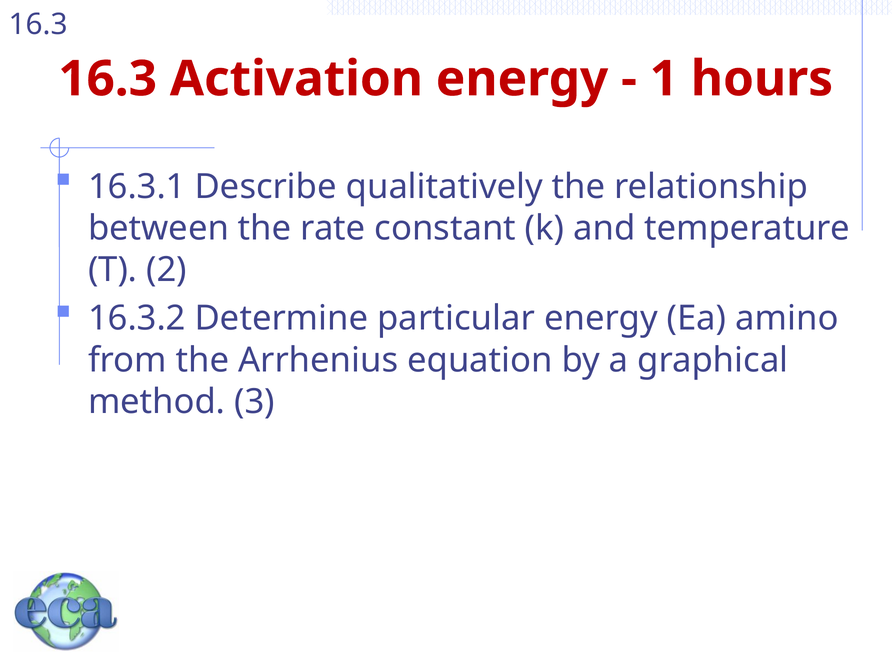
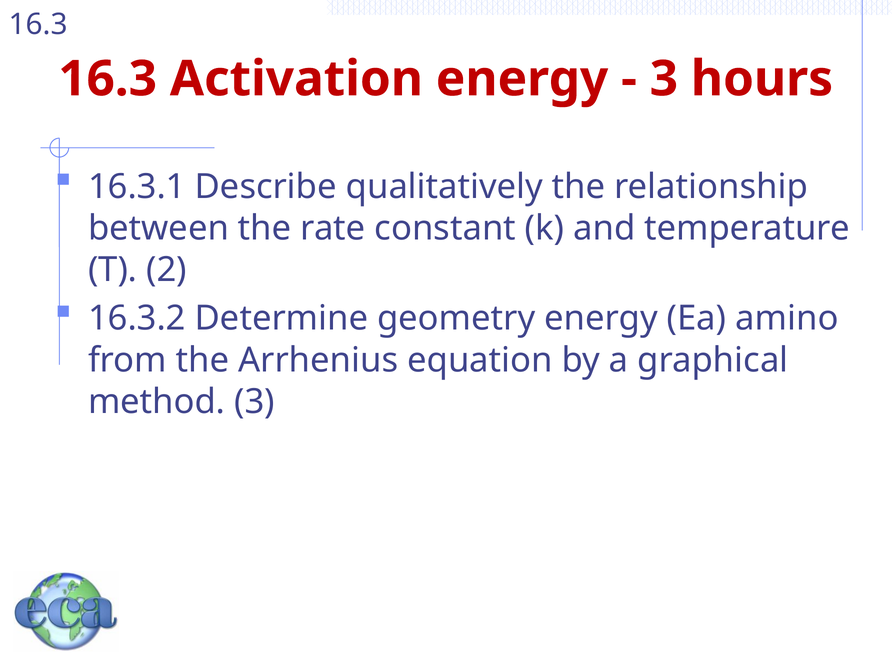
1 at (664, 79): 1 -> 3
particular: particular -> geometry
